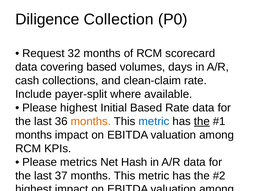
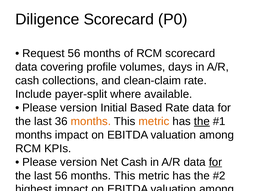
Diligence Collection: Collection -> Scorecard
Request 32: 32 -> 56
covering based: based -> profile
highest at (79, 108): highest -> version
metric at (154, 121) colour: blue -> orange
metrics at (79, 162): metrics -> version
Net Hash: Hash -> Cash
for at (215, 162) underline: none -> present
last 37: 37 -> 56
